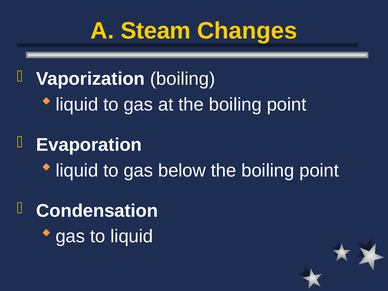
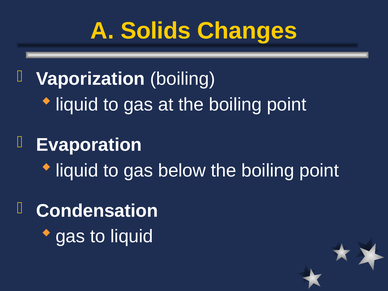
Steam: Steam -> Solids
